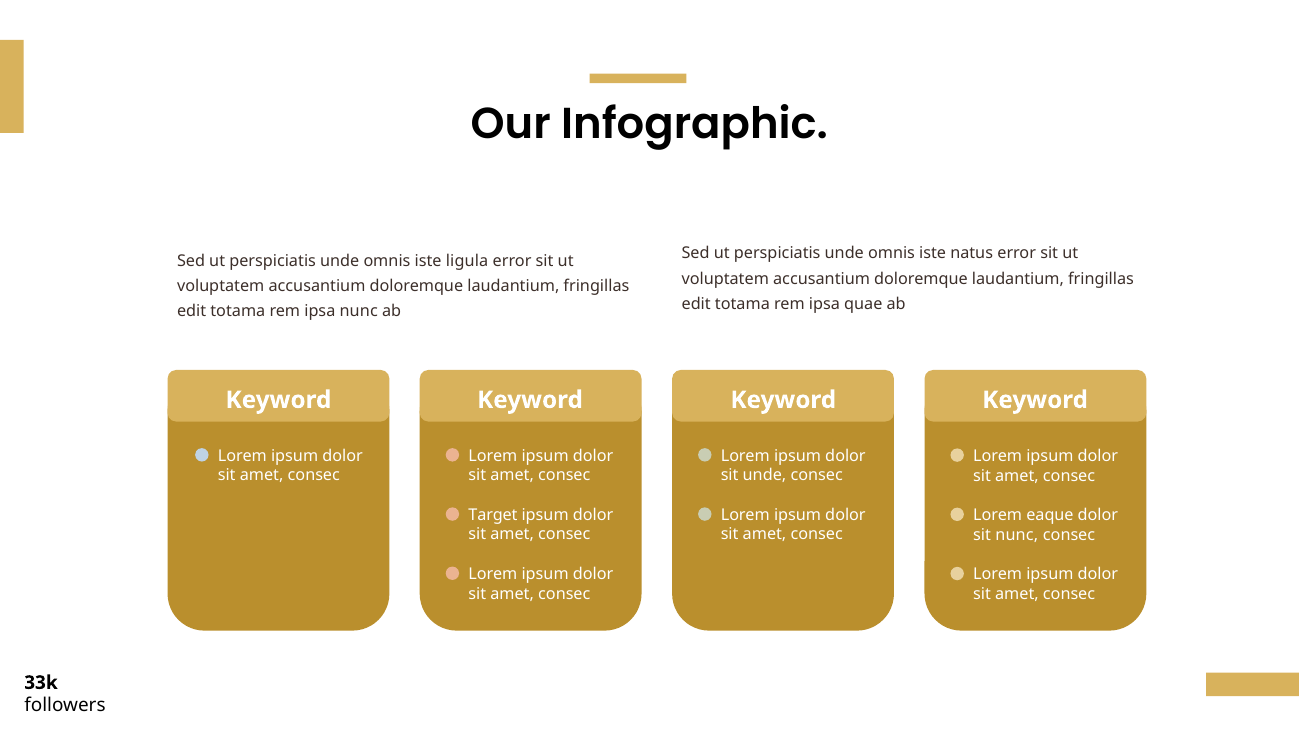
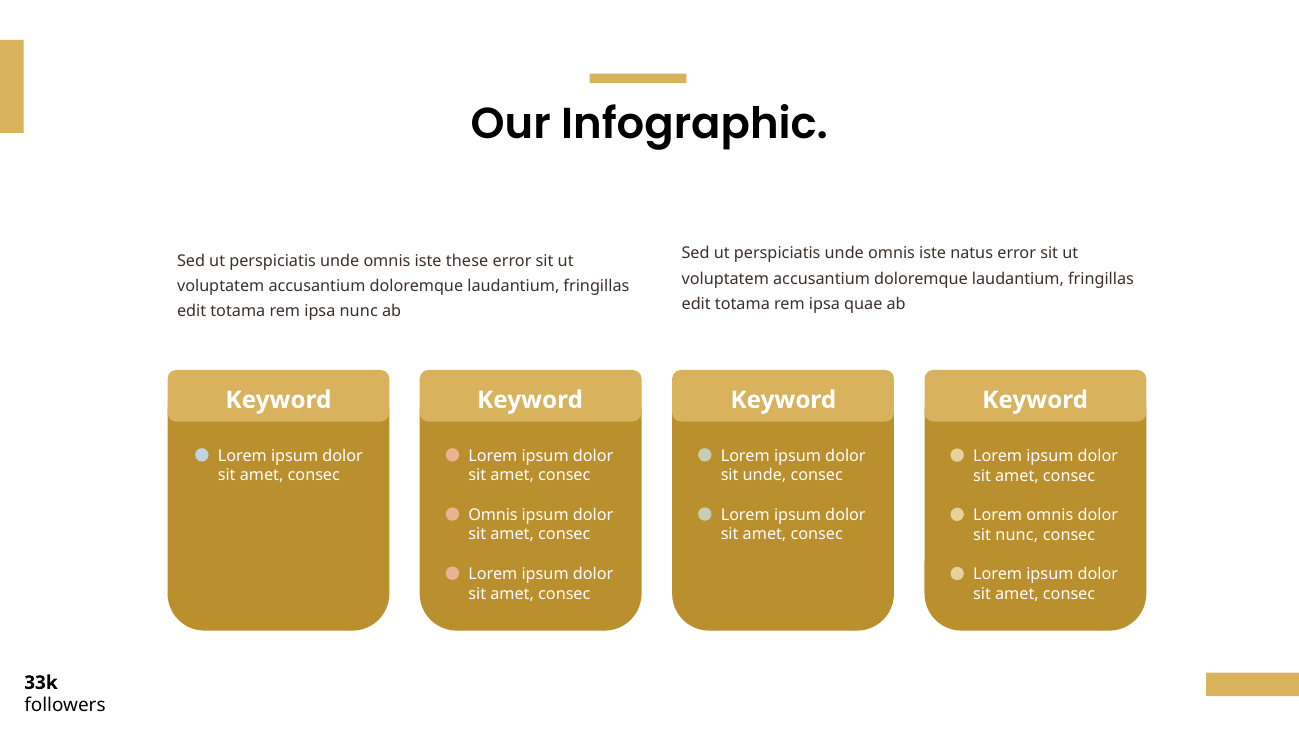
ligula: ligula -> these
Target at (493, 515): Target -> Omnis
Lorem eaque: eaque -> omnis
